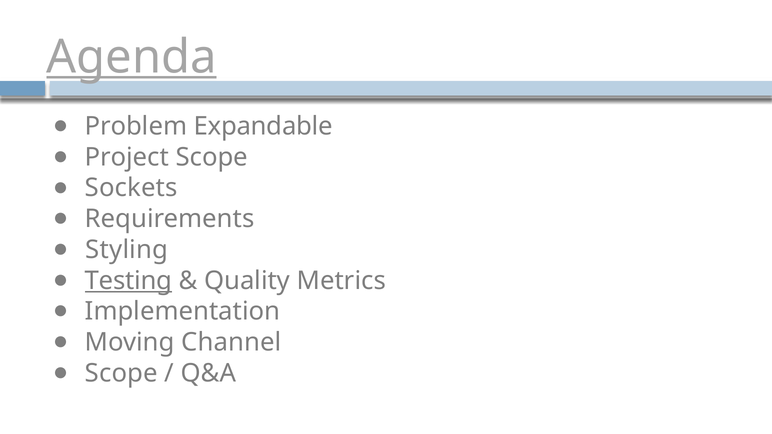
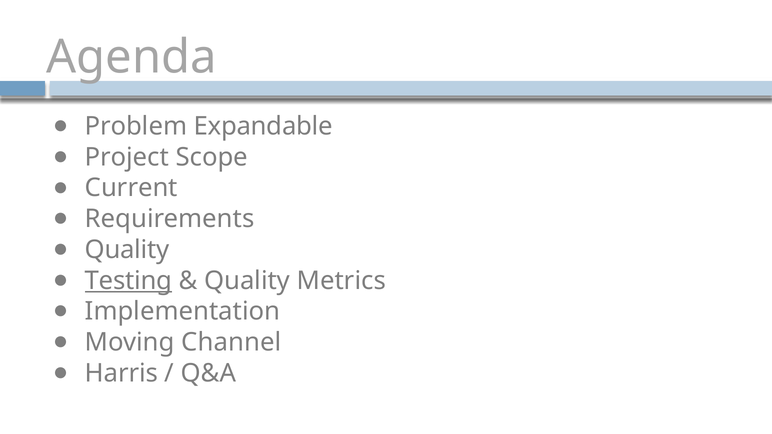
Agenda underline: present -> none
Sockets: Sockets -> Current
Styling at (127, 250): Styling -> Quality
Scope at (121, 373): Scope -> Harris
